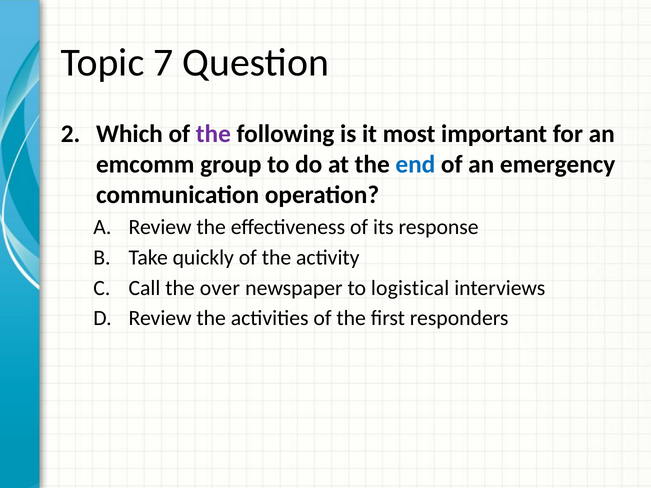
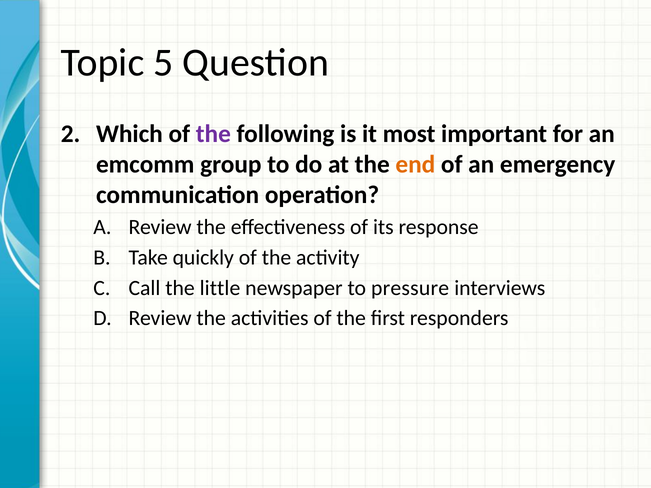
7: 7 -> 5
end colour: blue -> orange
over: over -> little
logistical: logistical -> pressure
